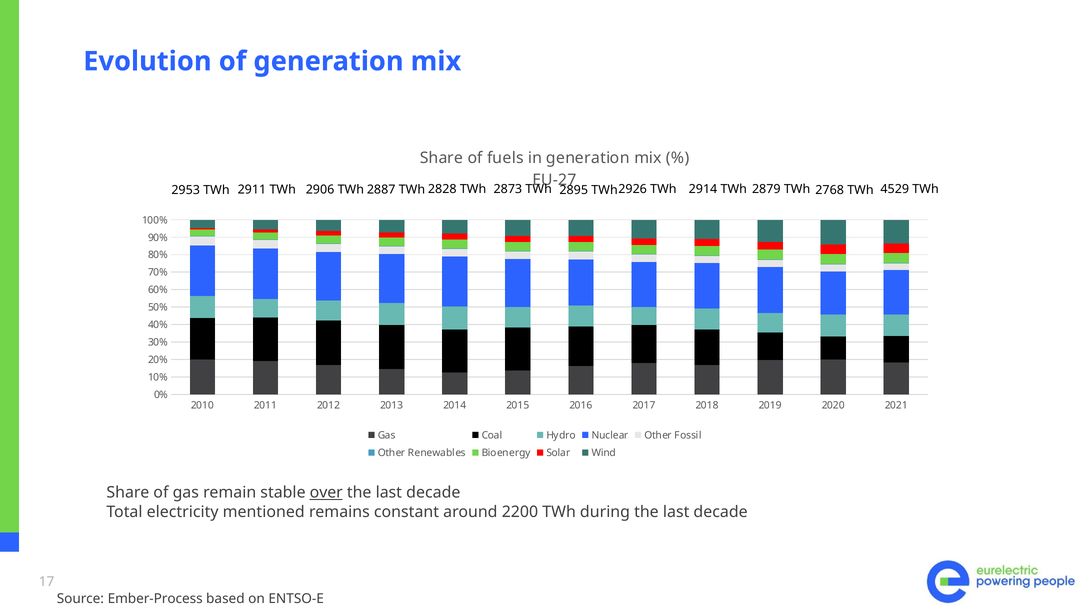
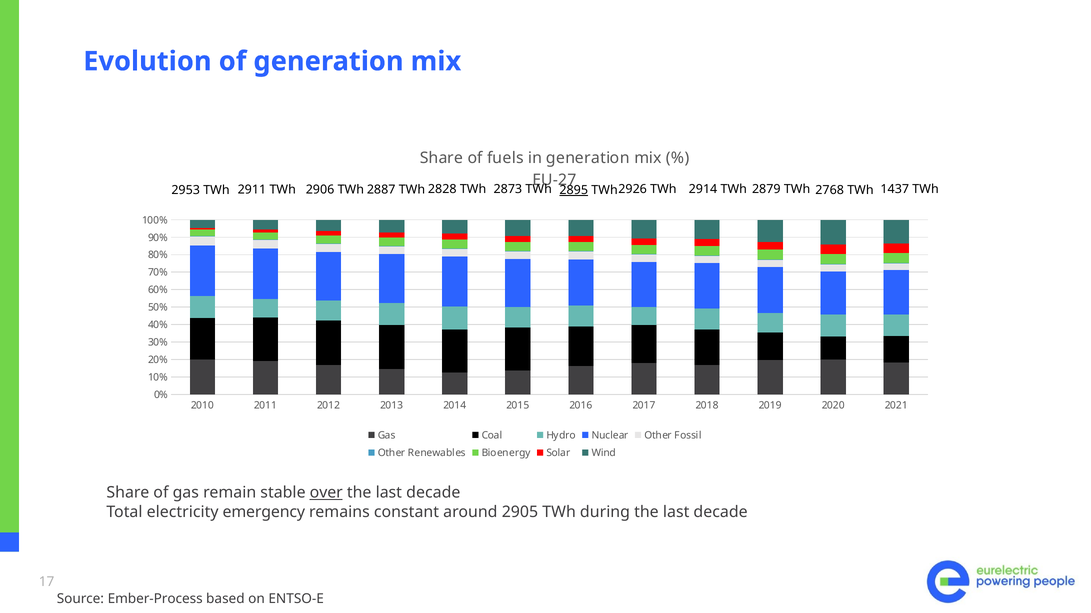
2895 underline: none -> present
4529: 4529 -> 1437
mentioned: mentioned -> emergency
2200: 2200 -> 2905
